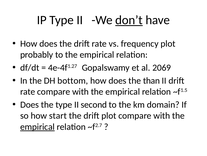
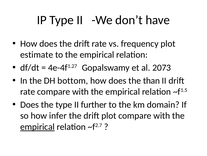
don’t underline: present -> none
probably: probably -> estimate
2069: 2069 -> 2073
second: second -> further
start: start -> infer
